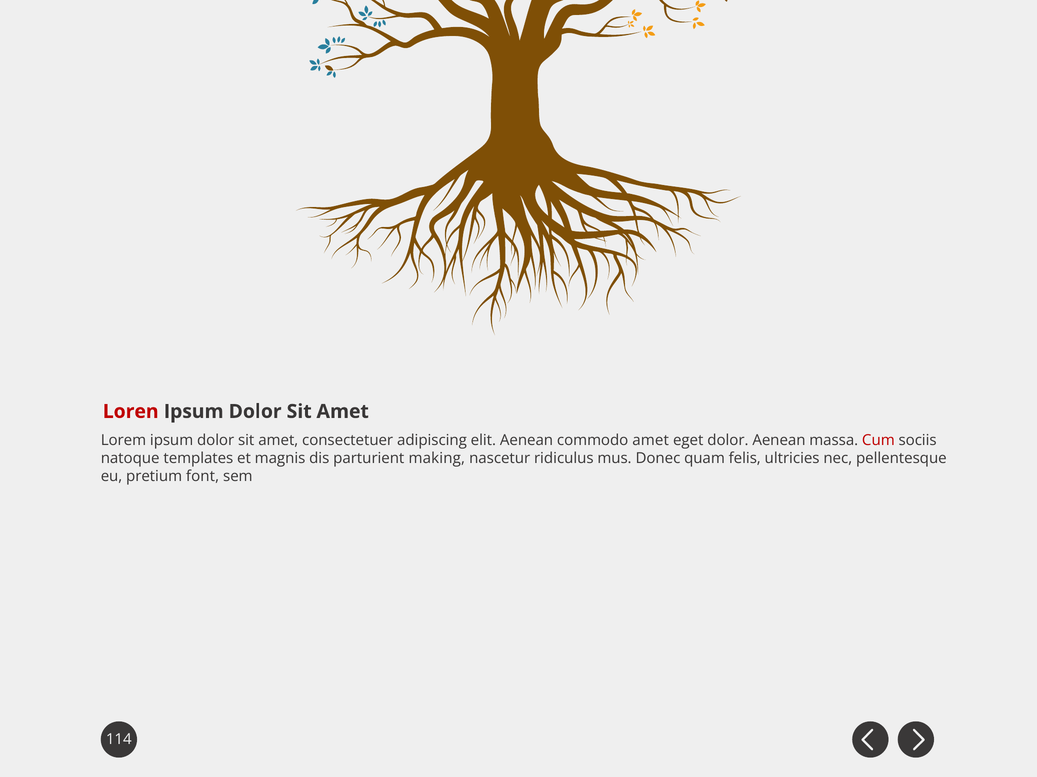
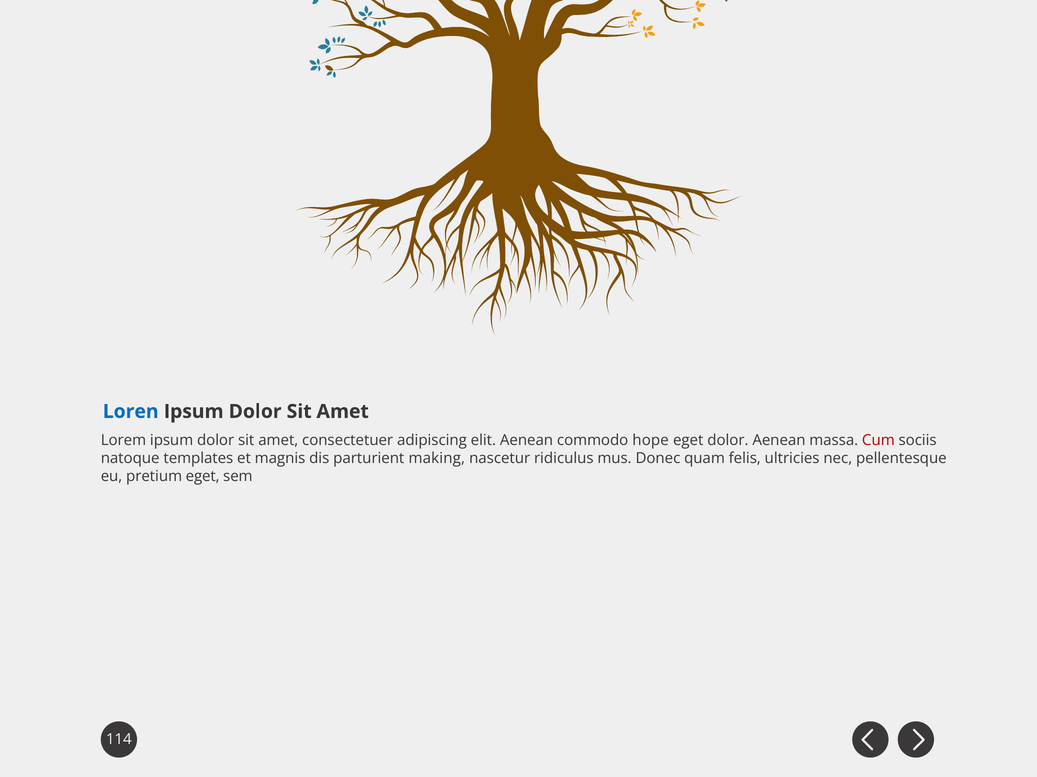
Loren colour: red -> blue
commodo amet: amet -> hope
pretium font: font -> eget
